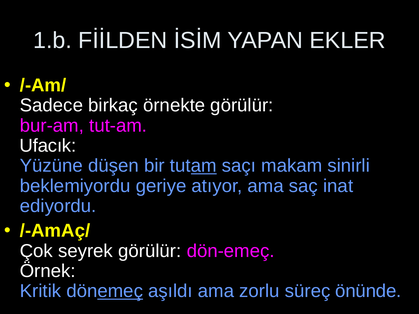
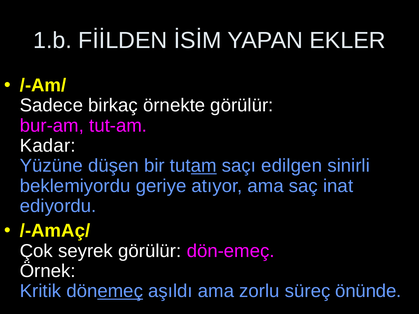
Ufacık: Ufacık -> Kadar
makam: makam -> edilgen
